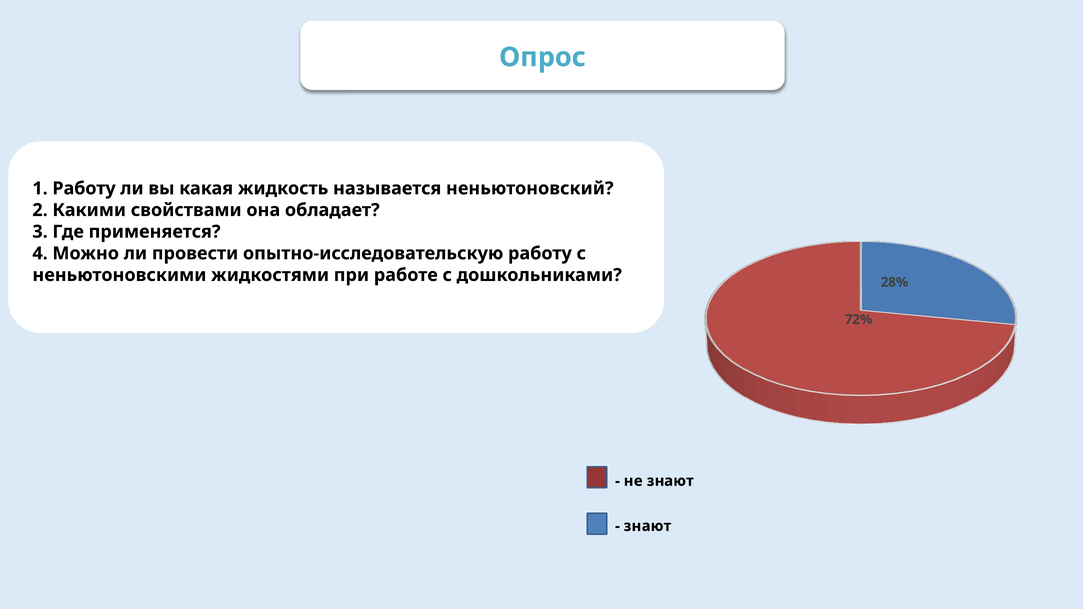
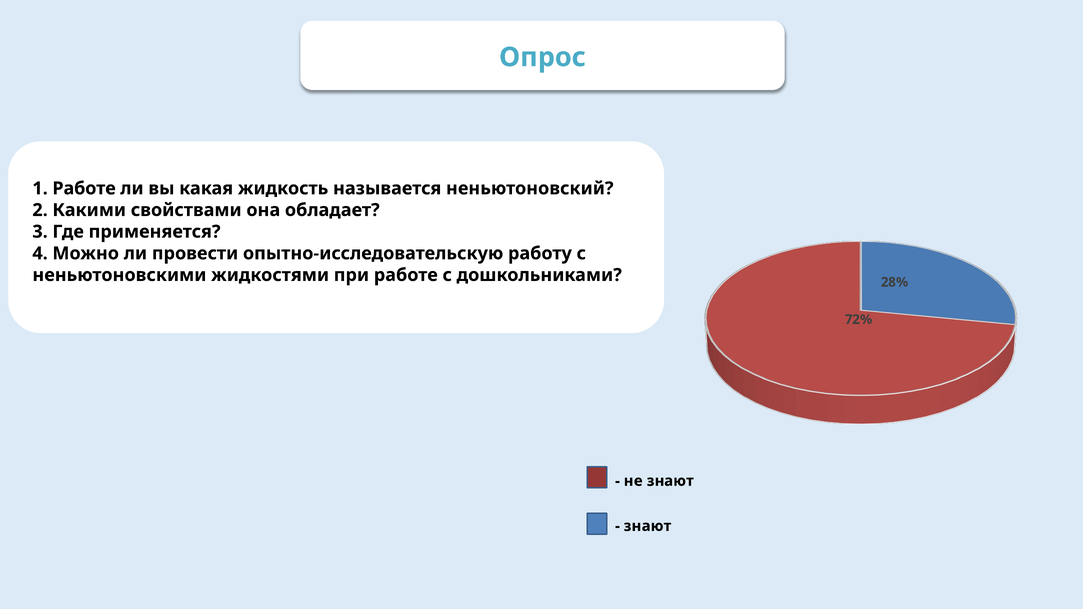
1 Работу: Работу -> Работе
